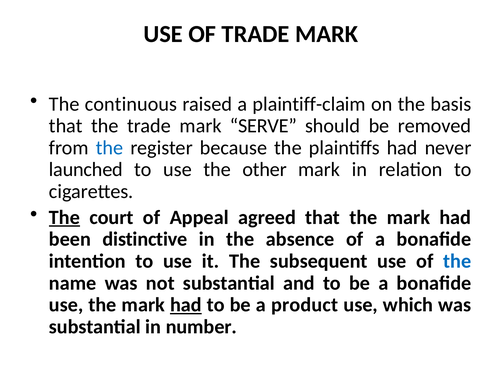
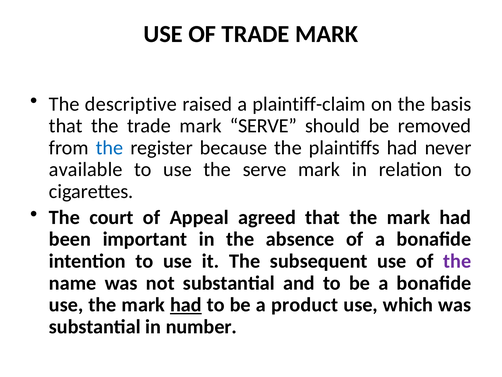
continuous: continuous -> descriptive
launched: launched -> available
the other: other -> serve
The at (64, 217) underline: present -> none
distinctive: distinctive -> important
the at (457, 261) colour: blue -> purple
